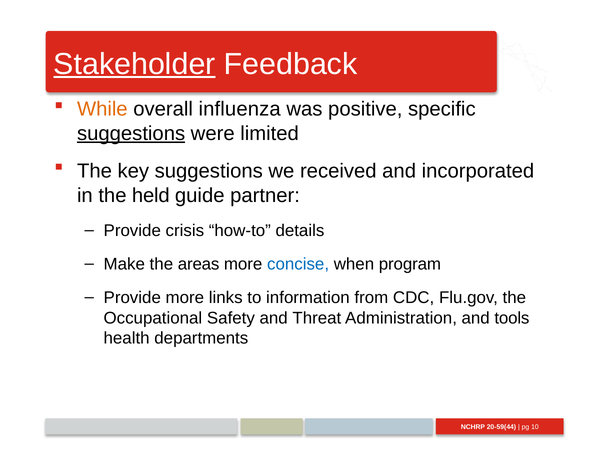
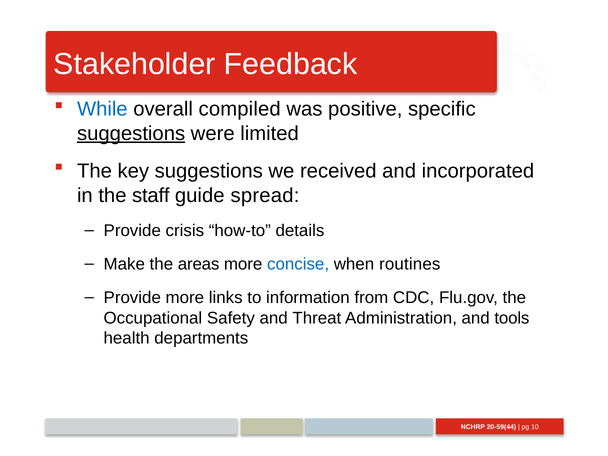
Stakeholder underline: present -> none
While colour: orange -> blue
influenza: influenza -> compiled
held: held -> staff
partner: partner -> spread
program: program -> routines
